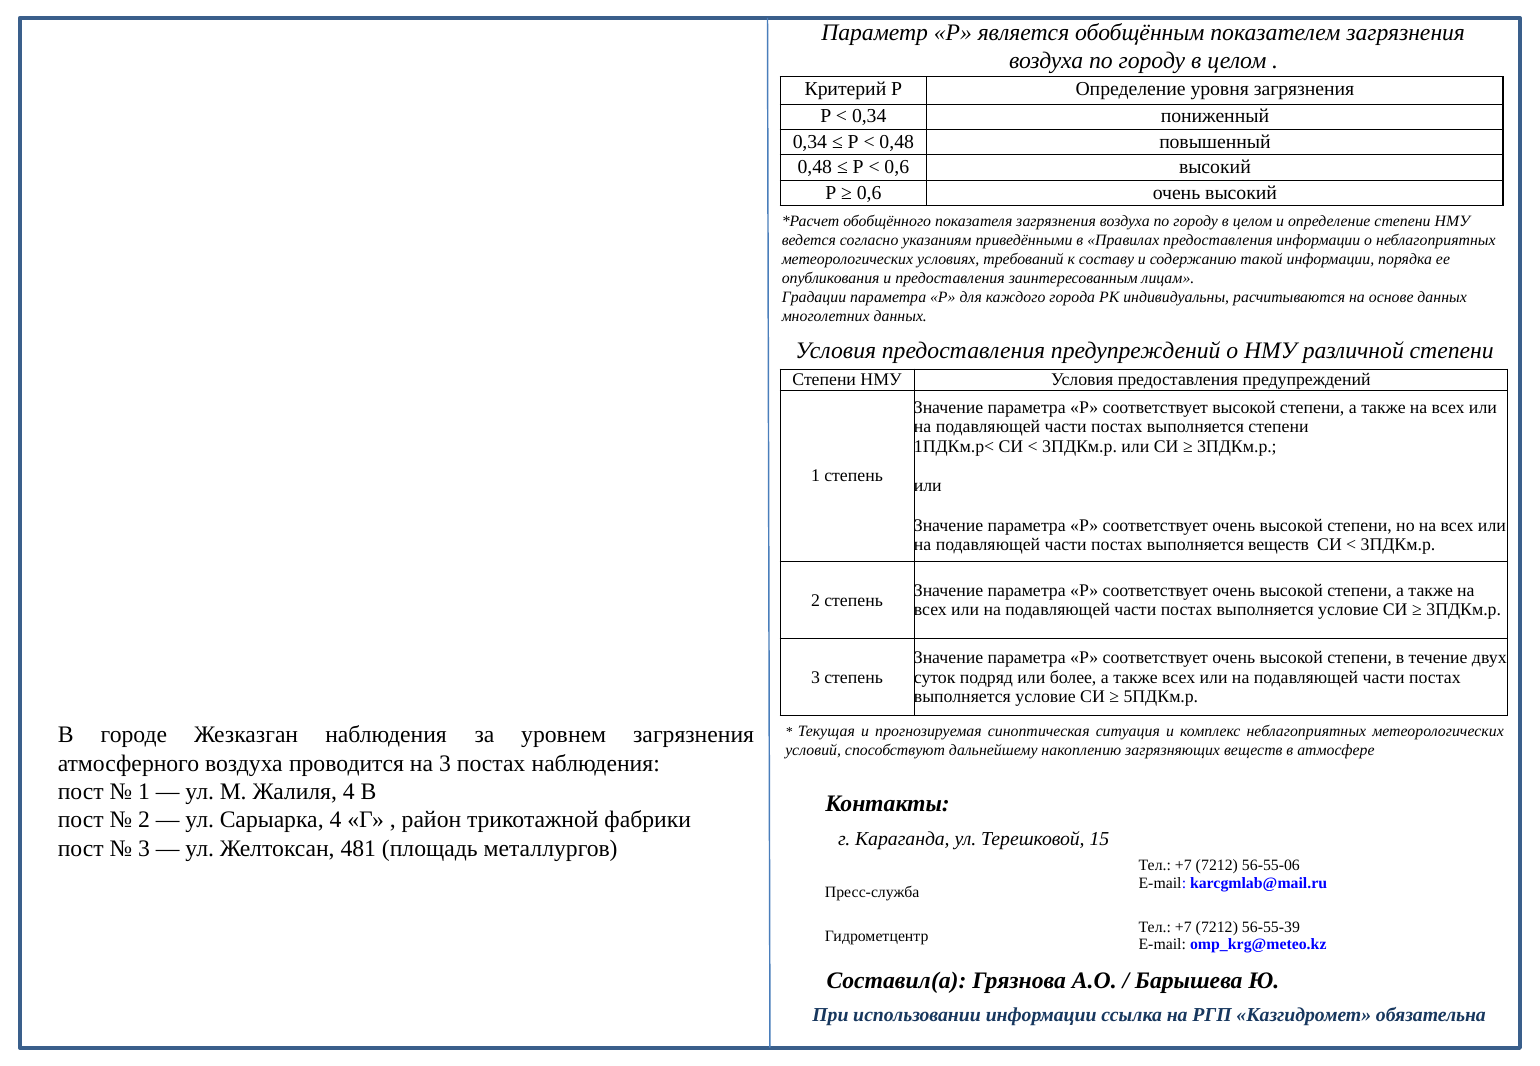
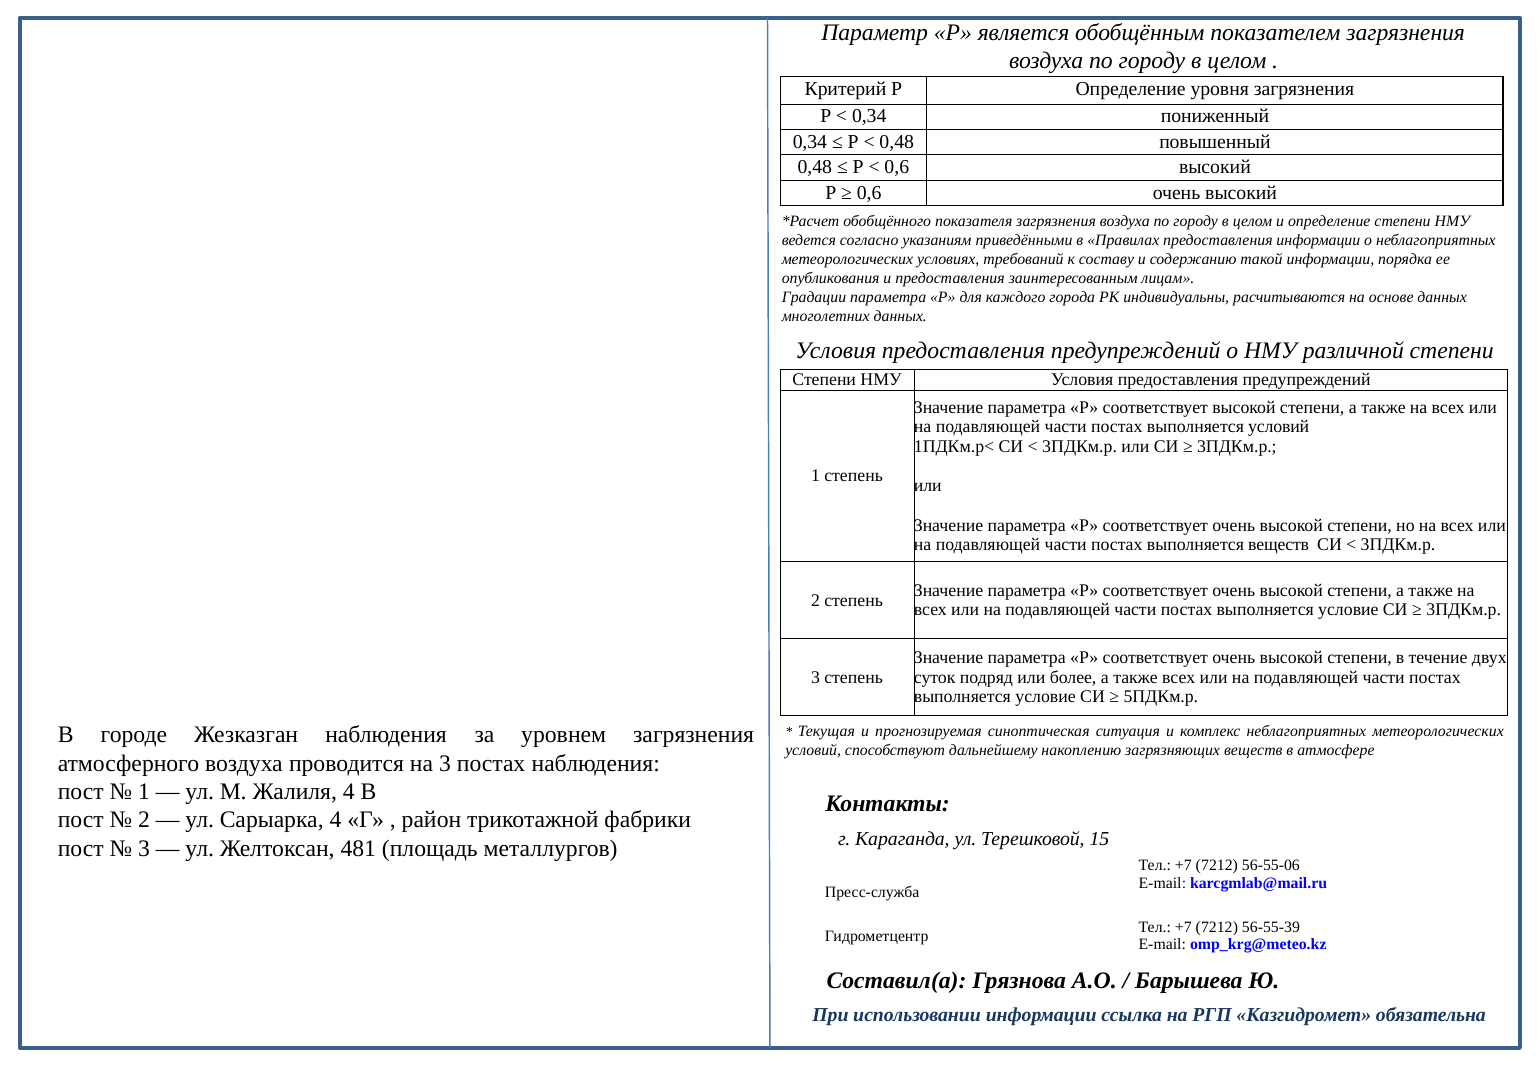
выполняется степени: степени -> условий
